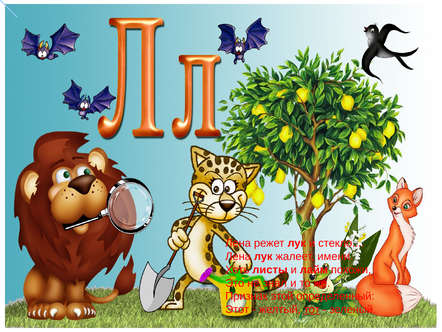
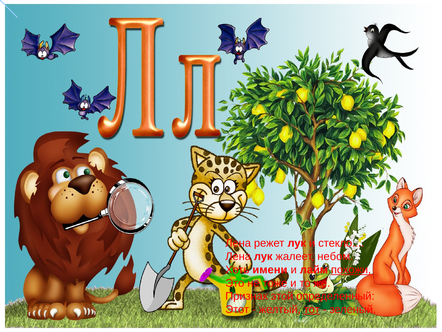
имени: имени -> небом
листы: листы -> имени
похожи underline: none -> present
знал: знал -> тоже
